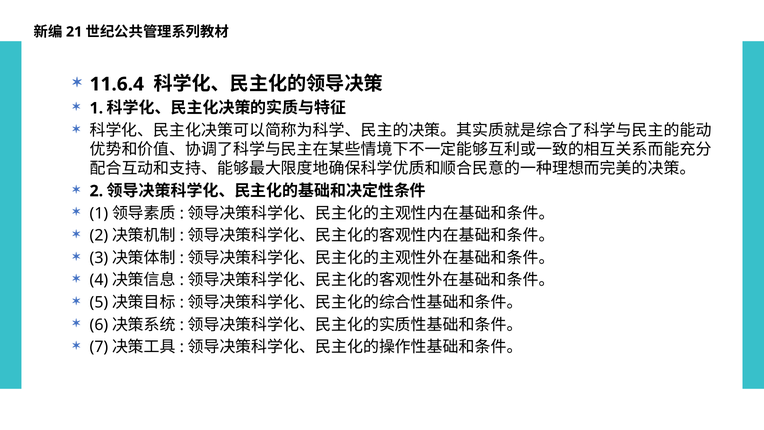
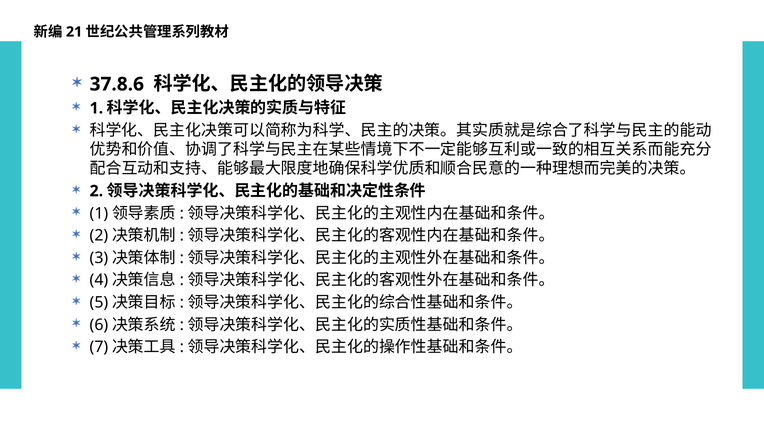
11.6.4: 11.6.4 -> 37.8.6
